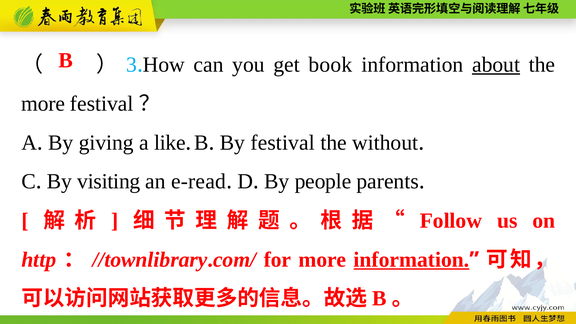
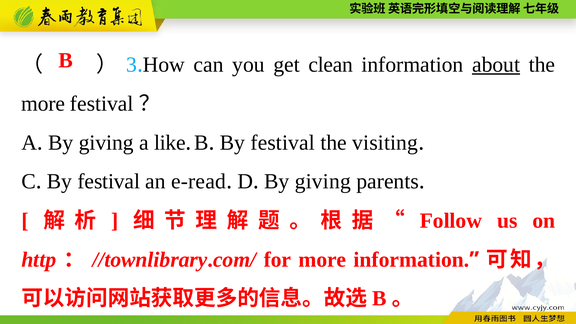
book: book -> clean
without: without -> visiting
visiting at (109, 182): visiting -> festival
people at (323, 182): people -> giving
information at (411, 260) underline: present -> none
